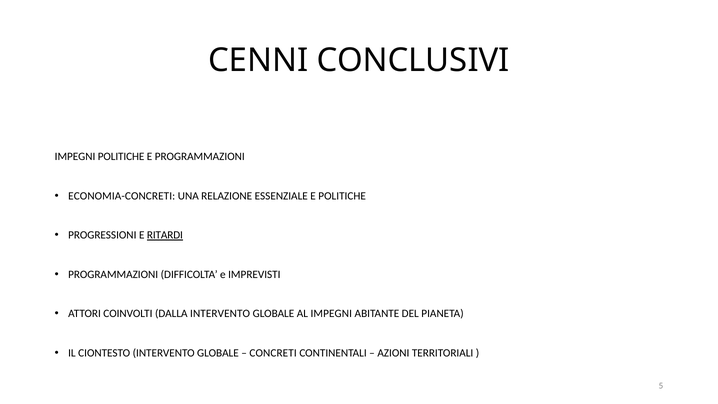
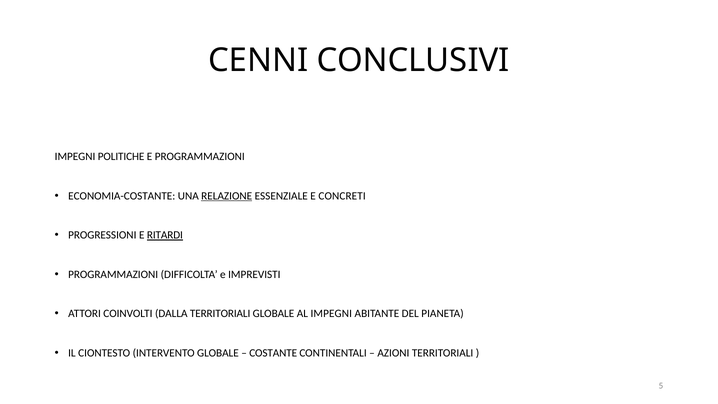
ECONOMIA-CONCRETI: ECONOMIA-CONCRETI -> ECONOMIA-COSTANTE
RELAZIONE underline: none -> present
E POLITICHE: POLITICHE -> CONCRETI
DALLA INTERVENTO: INTERVENTO -> TERRITORIALI
CONCRETI: CONCRETI -> COSTANTE
